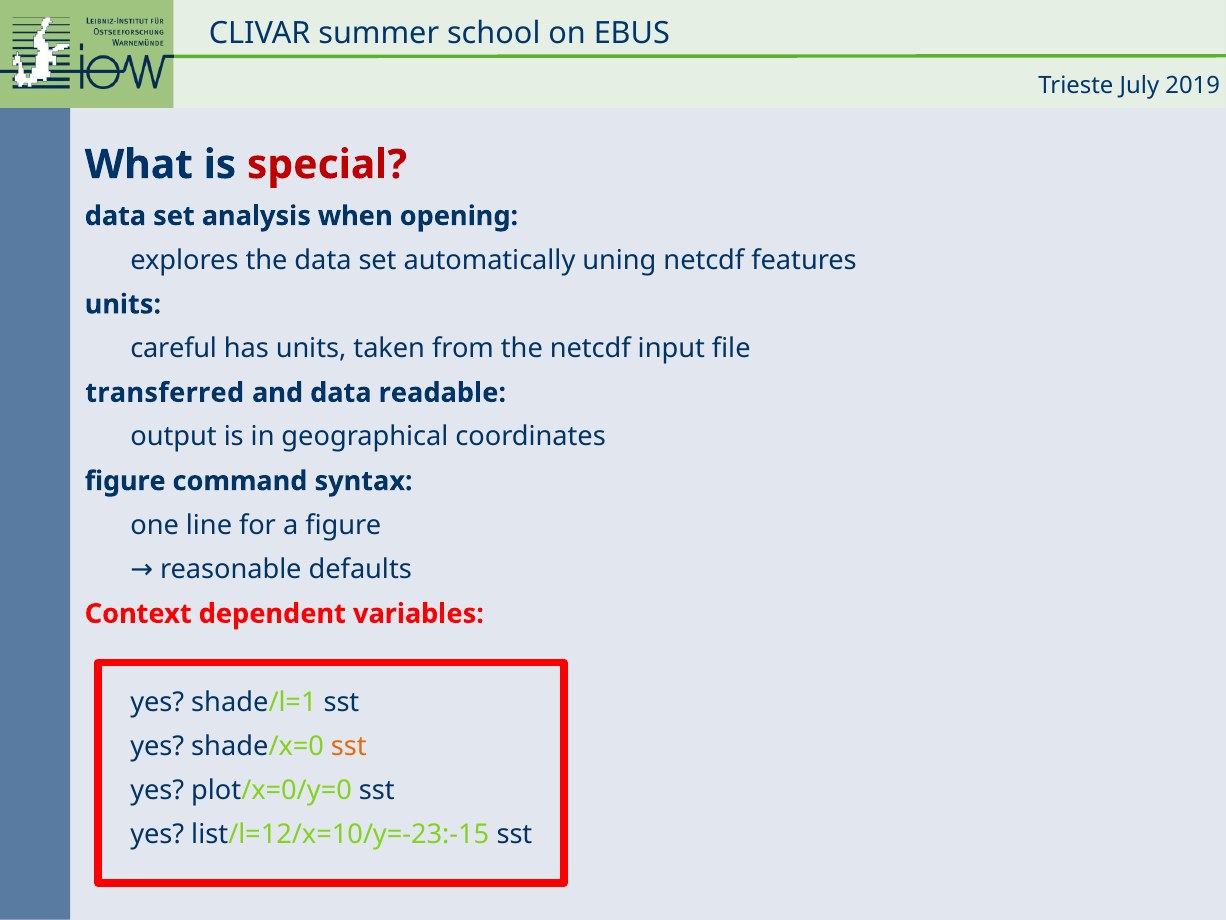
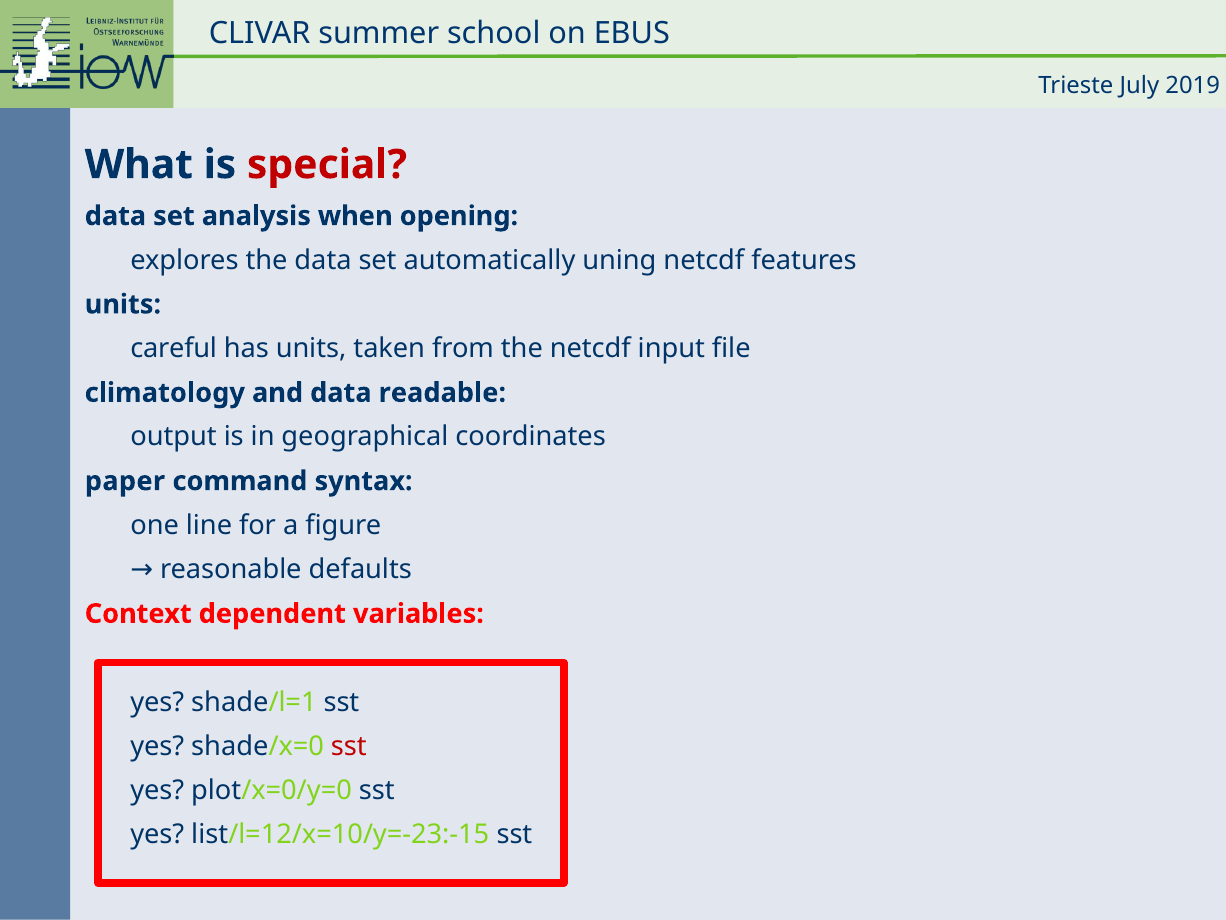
transferred: transferred -> climatology
figure at (125, 481): figure -> paper
sst at (349, 746) colour: orange -> red
